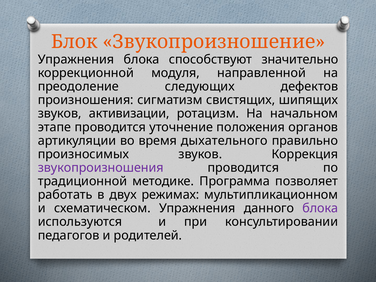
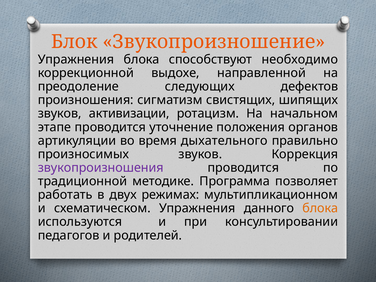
значительно: значительно -> необходимо
модуля: модуля -> выдохе
блока at (320, 208) colour: purple -> orange
